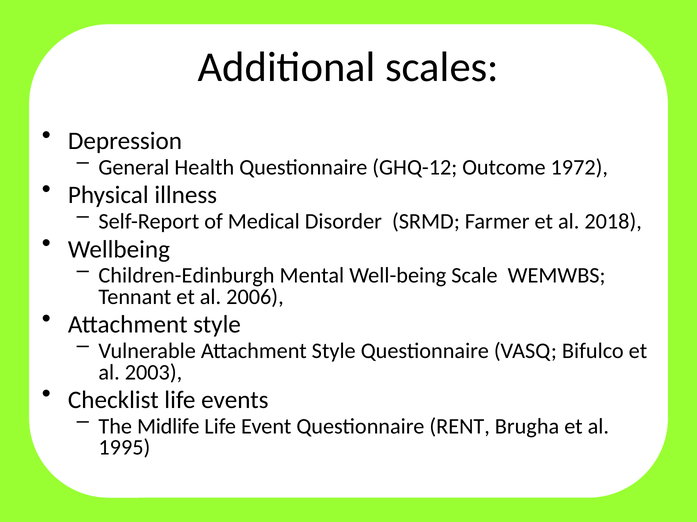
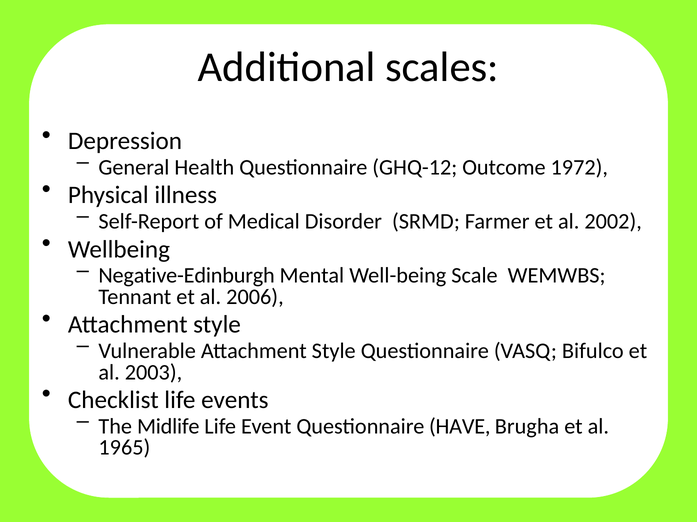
2018: 2018 -> 2002
Children-Edinburgh: Children-Edinburgh -> Negative-Edinburgh
RENT: RENT -> HAVE
1995: 1995 -> 1965
